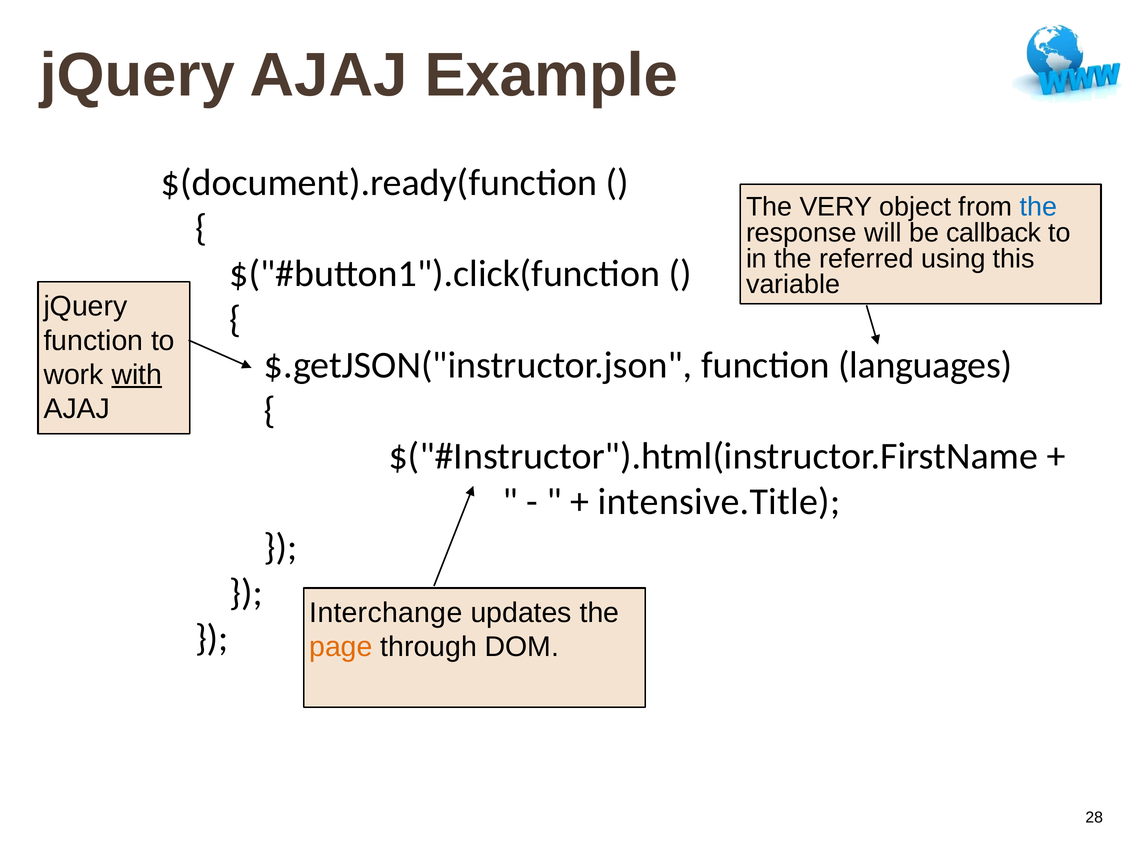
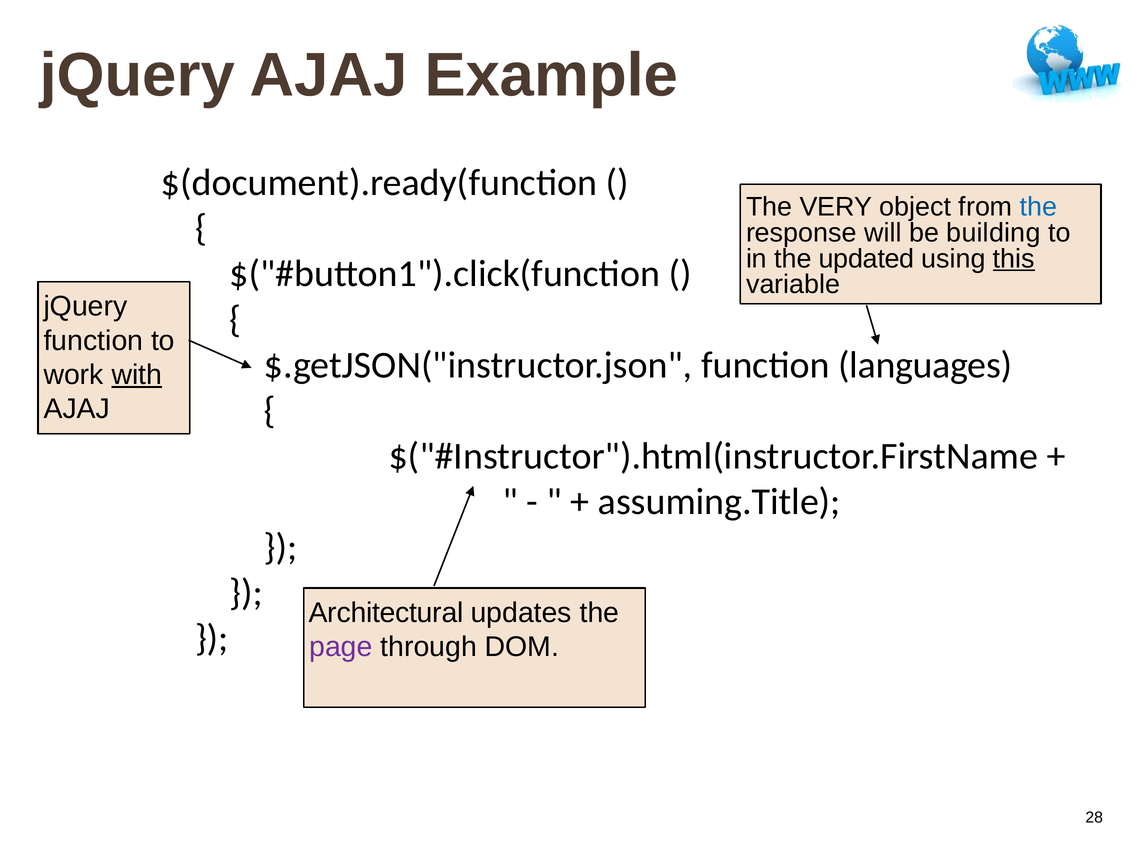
callback: callback -> building
referred: referred -> updated
this underline: none -> present
intensive.Title: intensive.Title -> assuming.Title
Interchange: Interchange -> Architectural
page colour: orange -> purple
